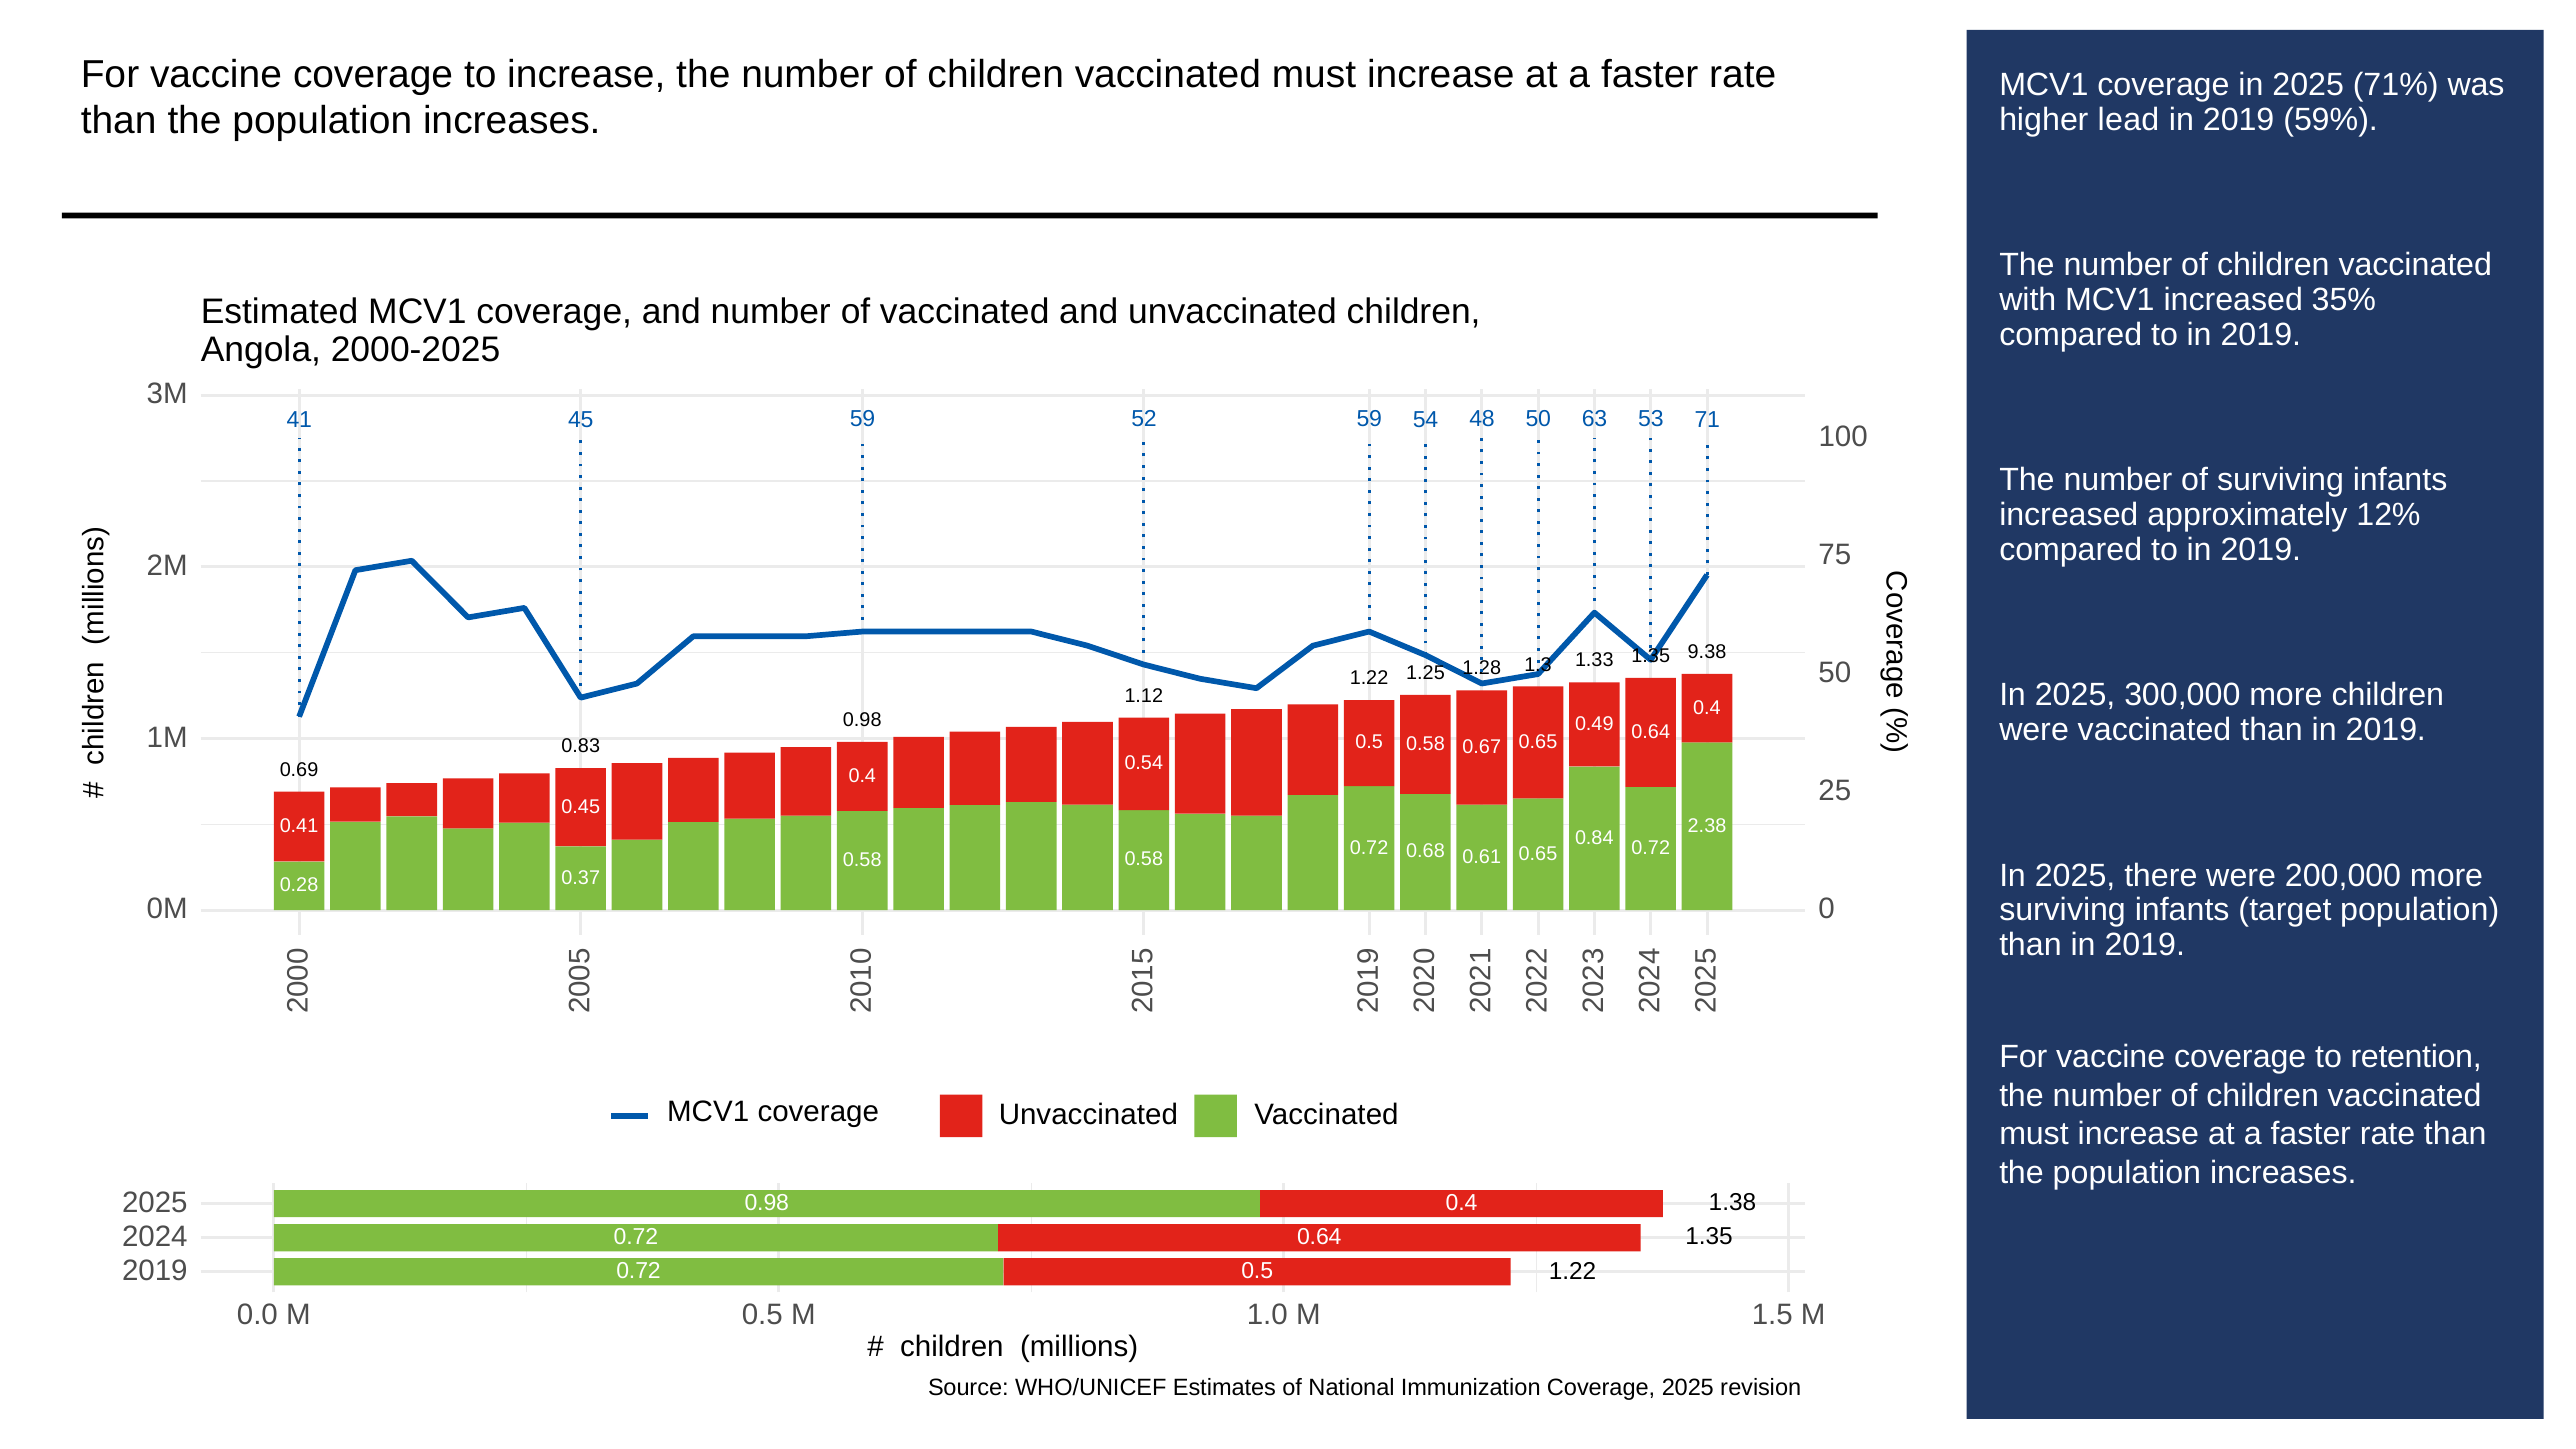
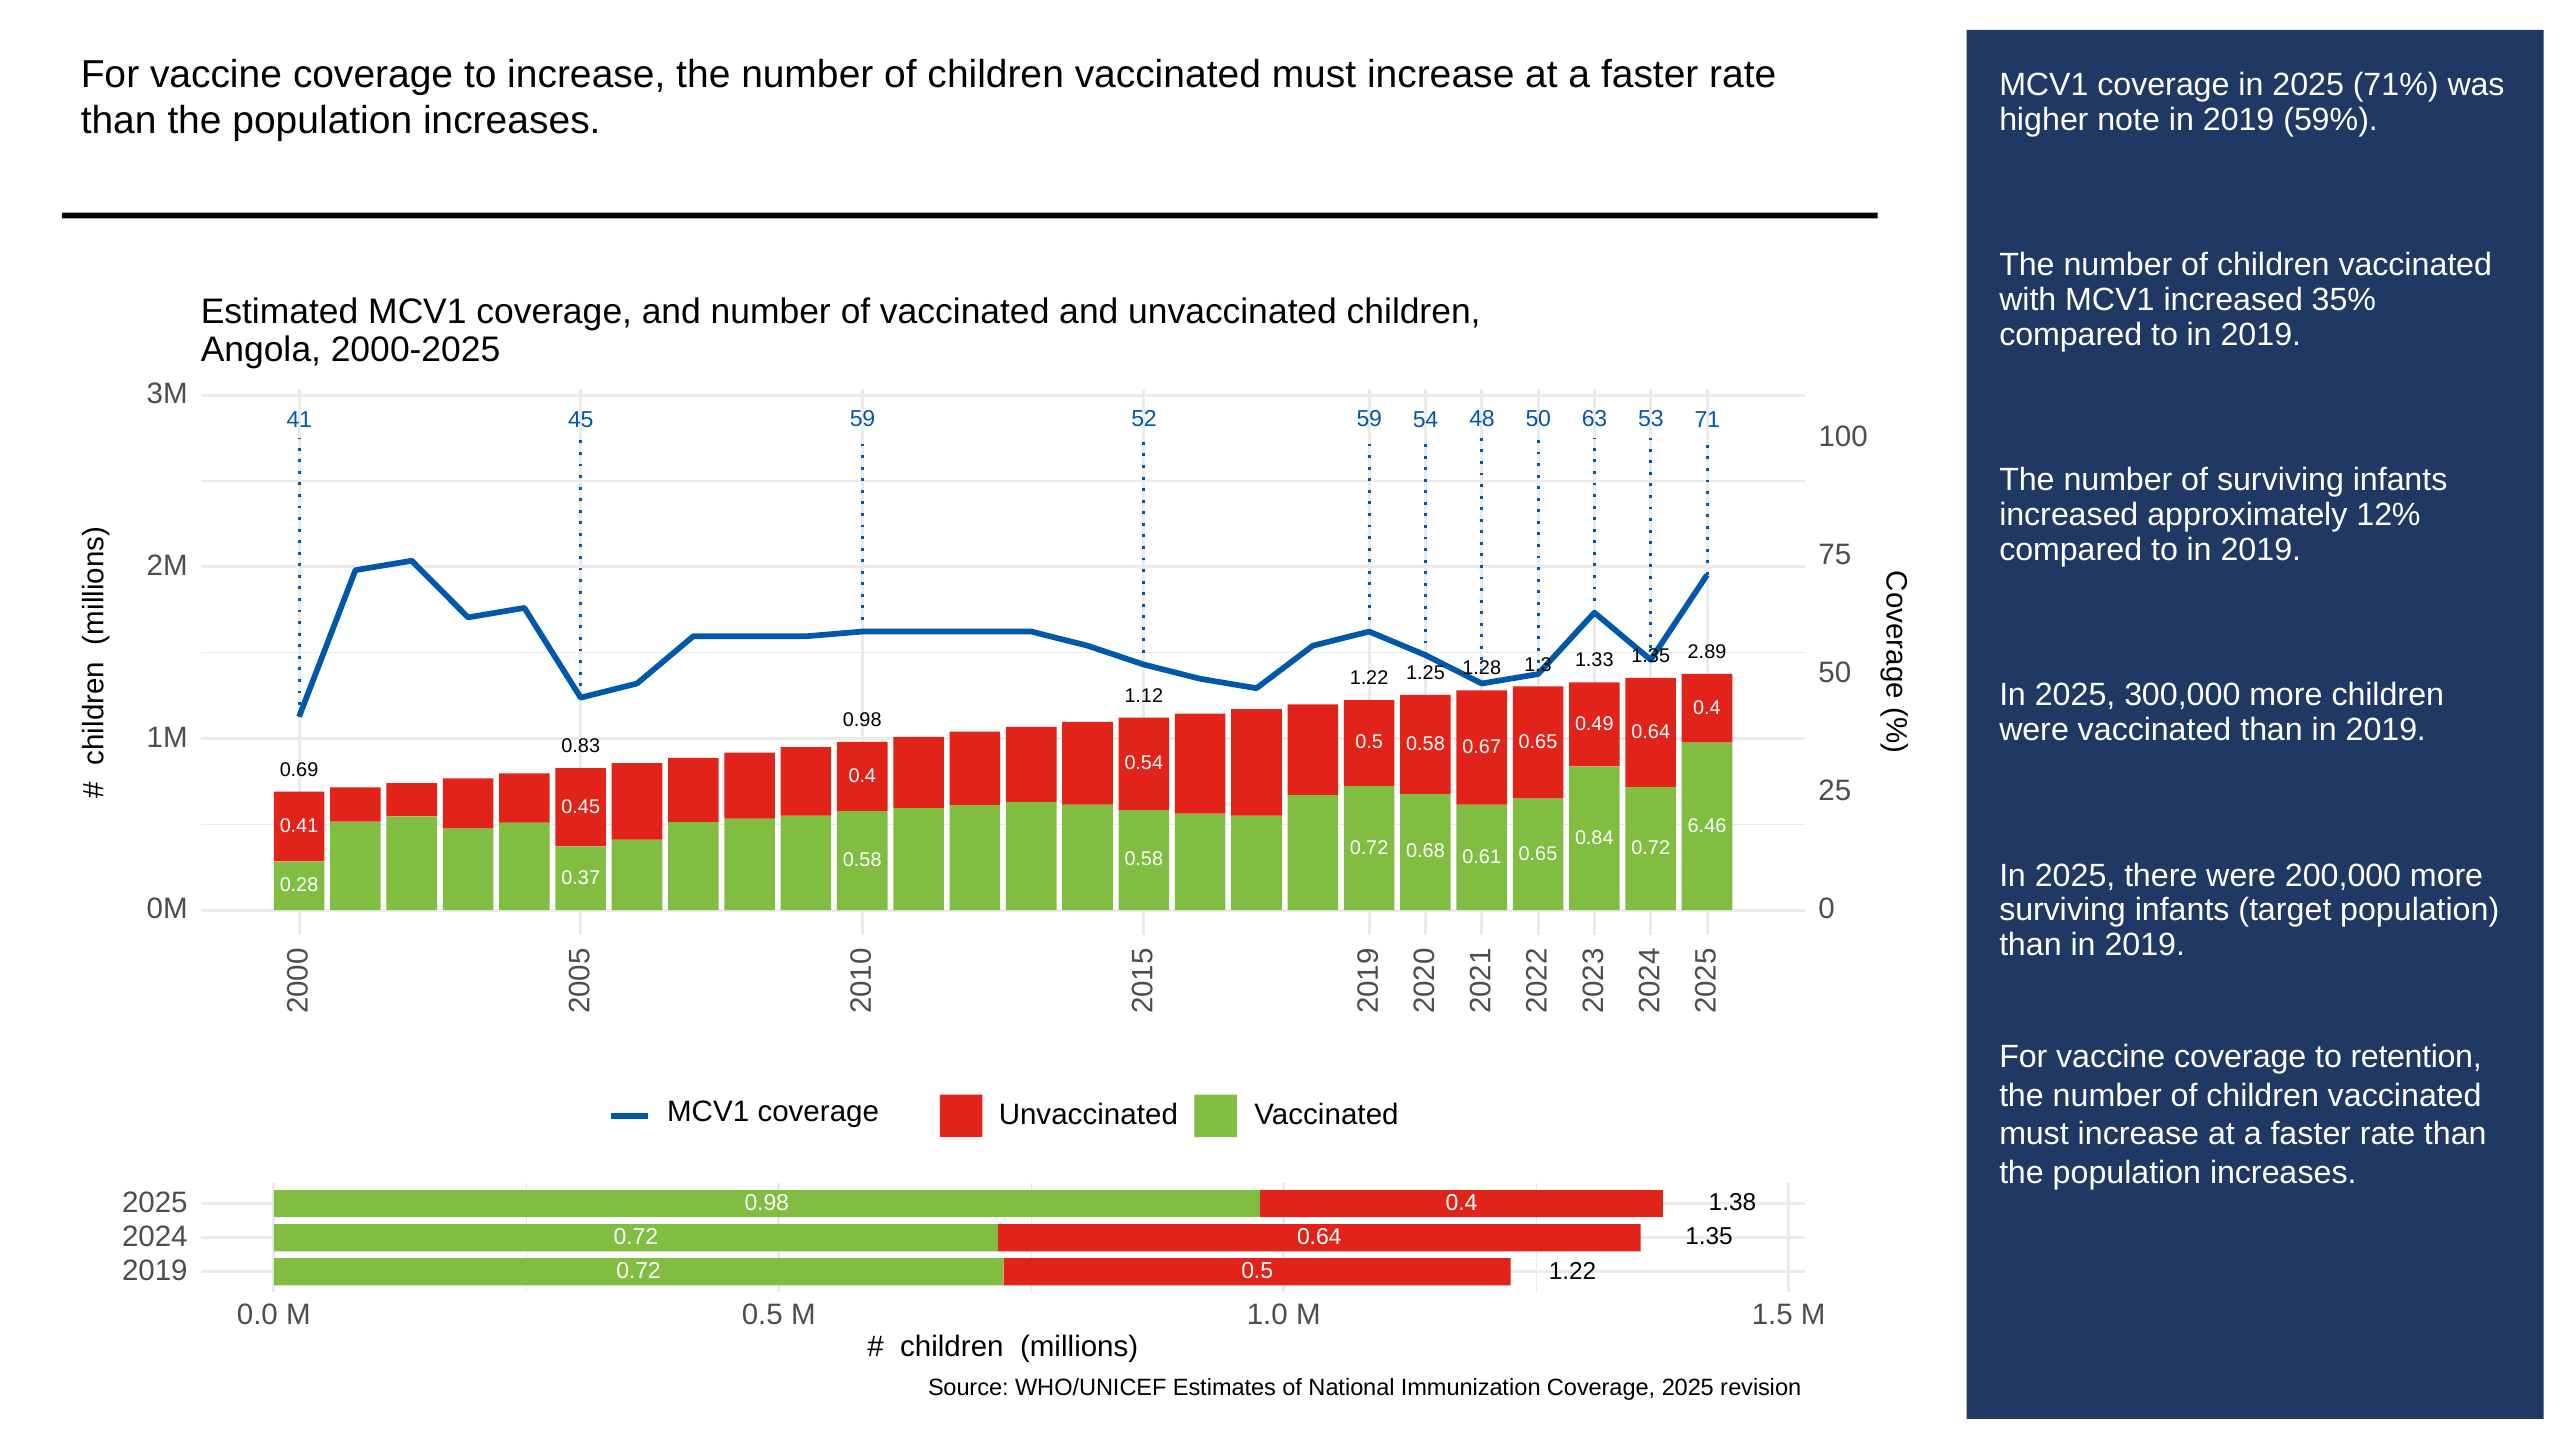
lead: lead -> note
9.38: 9.38 -> 2.89
2.38: 2.38 -> 6.46
